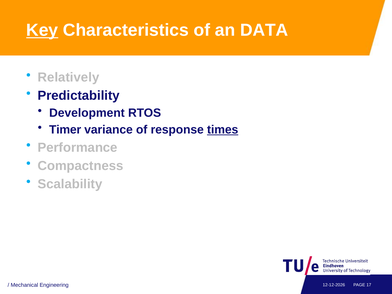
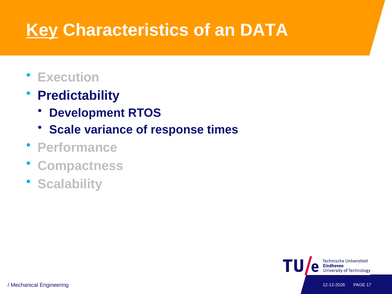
Relatively: Relatively -> Execution
Timer: Timer -> Scale
times underline: present -> none
